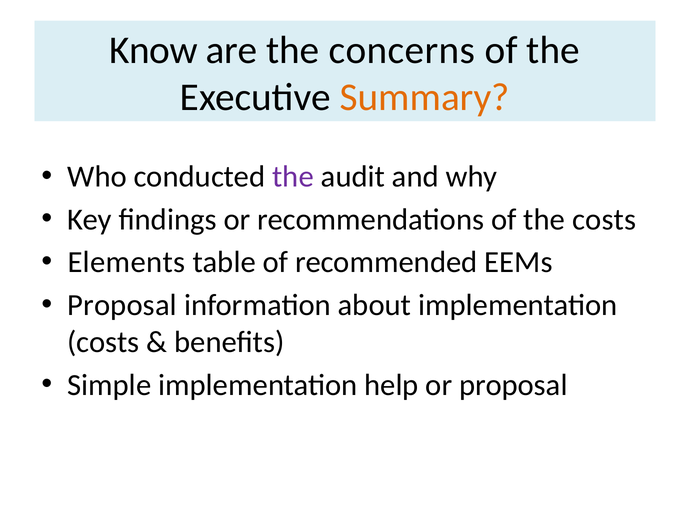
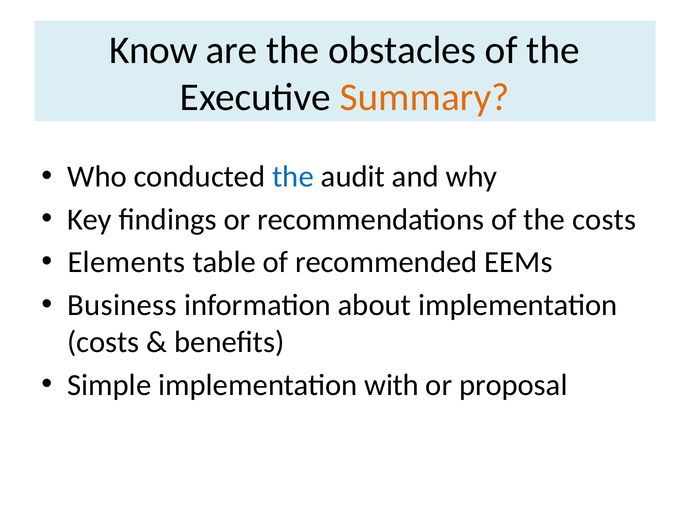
concerns: concerns -> obstacles
the at (293, 177) colour: purple -> blue
Proposal at (122, 306): Proposal -> Business
help: help -> with
